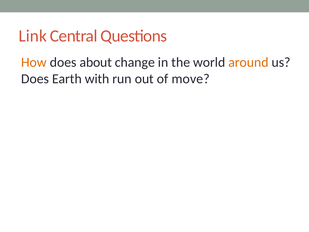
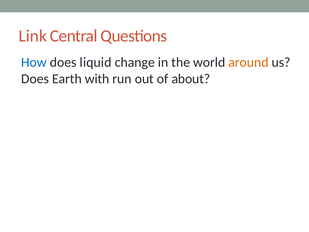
How colour: orange -> blue
about: about -> liquid
move: move -> about
